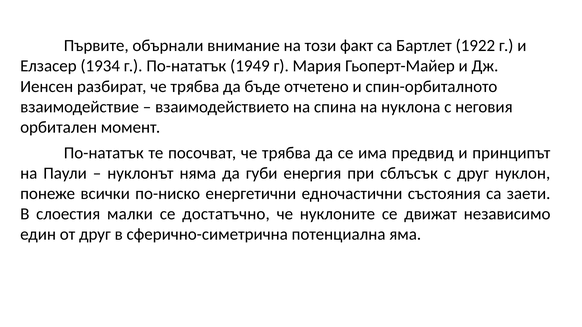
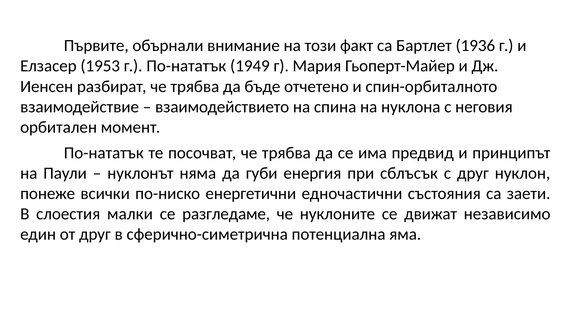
1922: 1922 -> 1936
1934: 1934 -> 1953
достатъчно: достатъчно -> разгледаме
